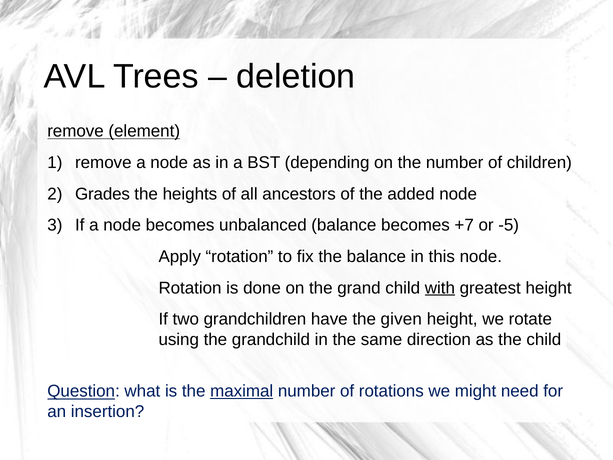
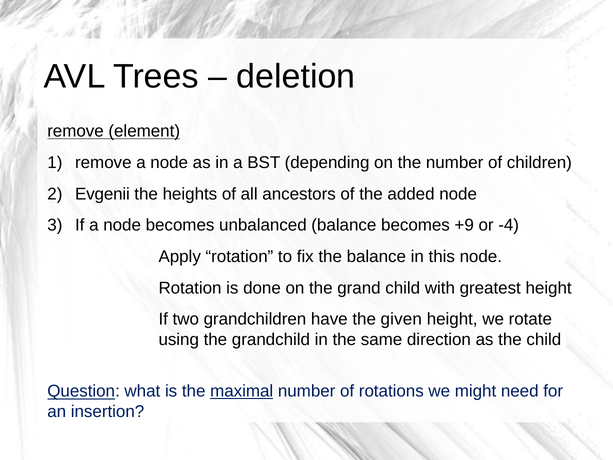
Grades: Grades -> Evgenii
+7: +7 -> +9
-5: -5 -> -4
with underline: present -> none
